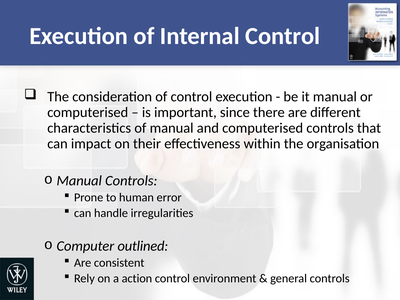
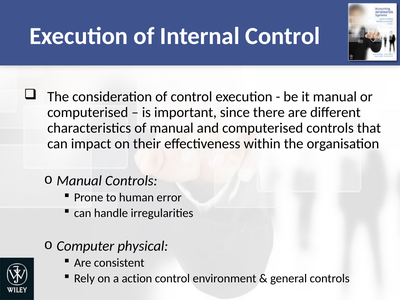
outlined: outlined -> physical
